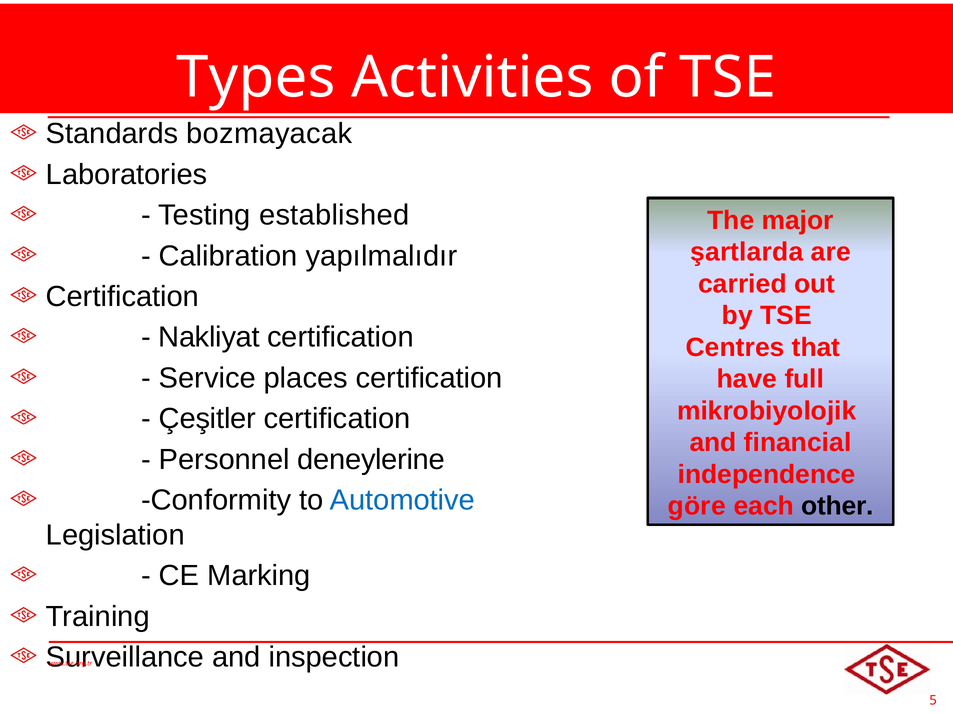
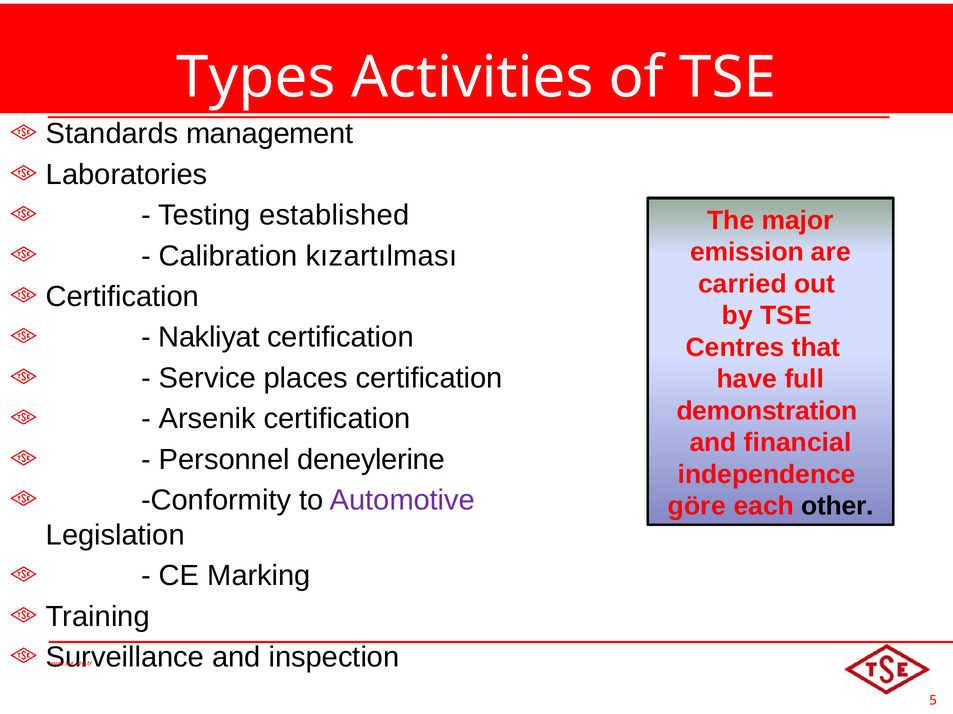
bozmayacak: bozmayacak -> management
şartlarda: şartlarda -> emission
yapılmalıdır: yapılmalıdır -> kızartılması
mikrobiyolojik: mikrobiyolojik -> demonstration
Çeşitler: Çeşitler -> Arsenik
Automotive colour: blue -> purple
